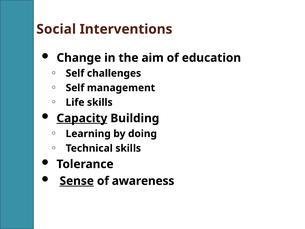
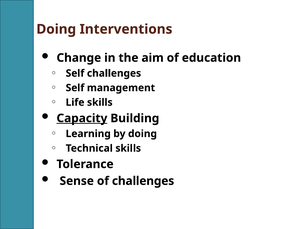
Social at (56, 29): Social -> Doing
Sense underline: present -> none
of awareness: awareness -> challenges
